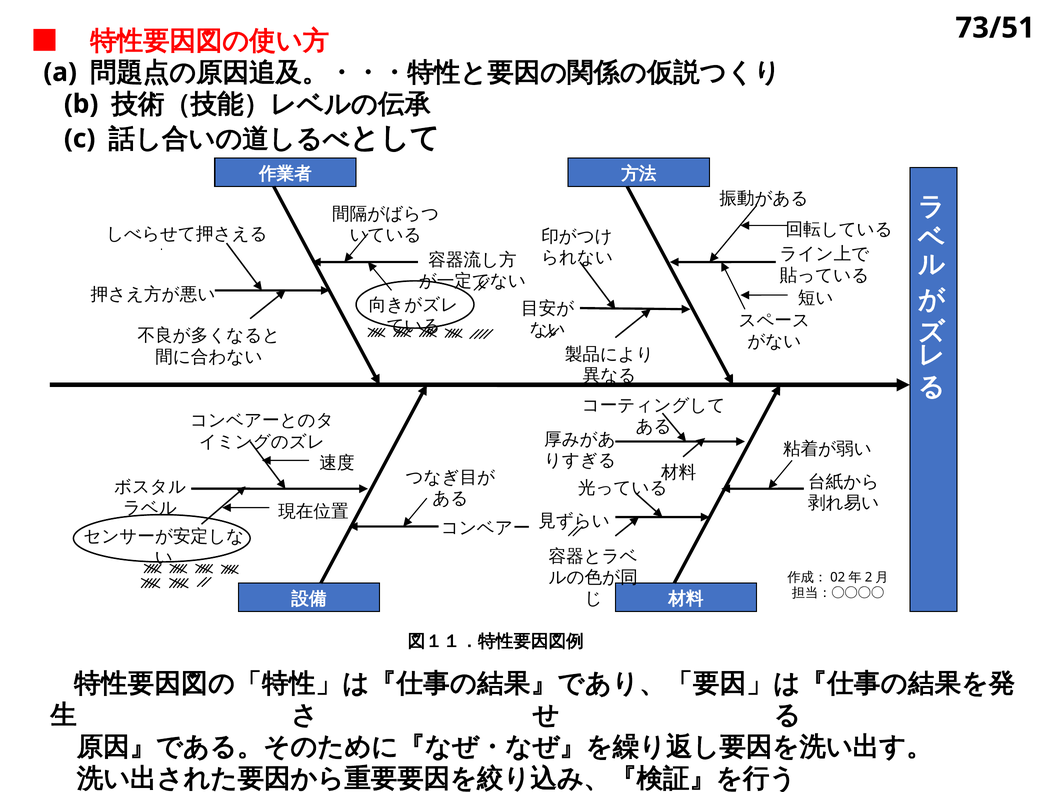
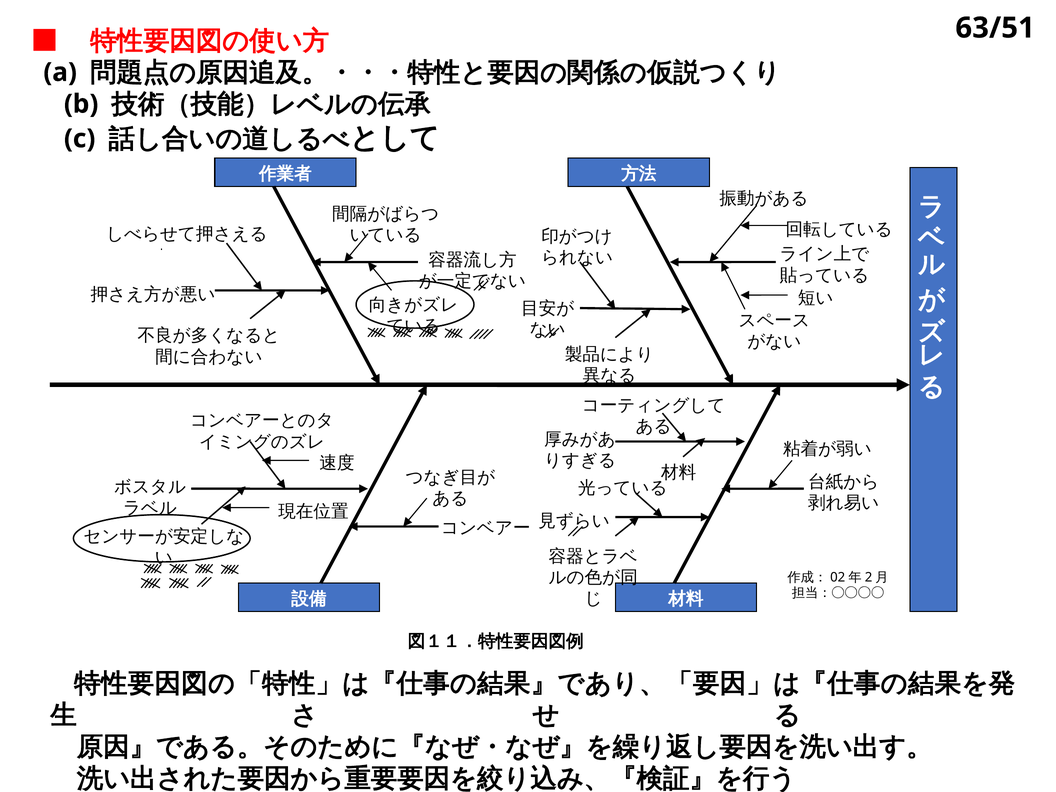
73/51: 73/51 -> 63/51
